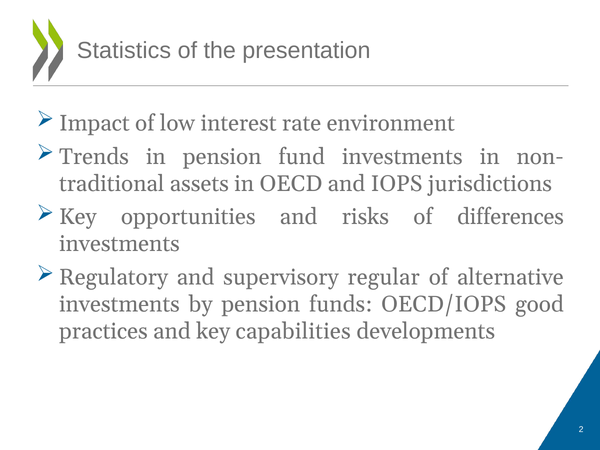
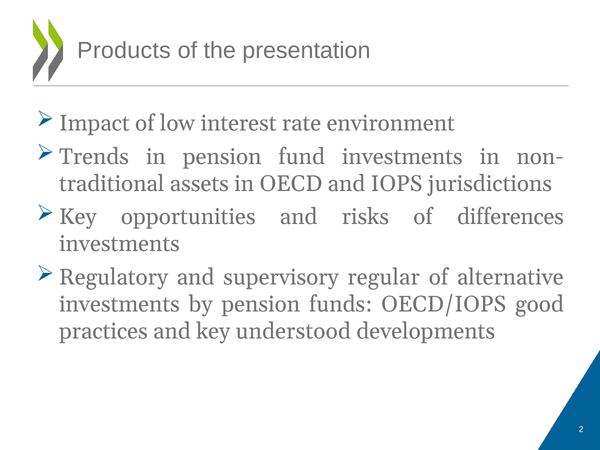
Statistics: Statistics -> Products
capabilities: capabilities -> understood
